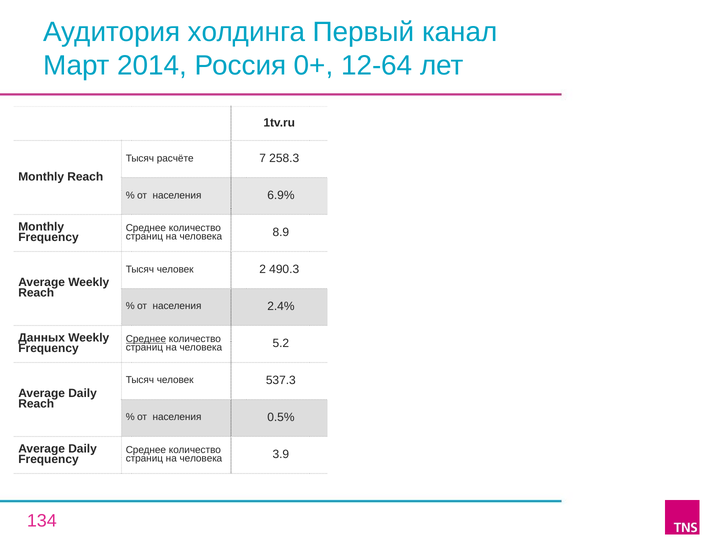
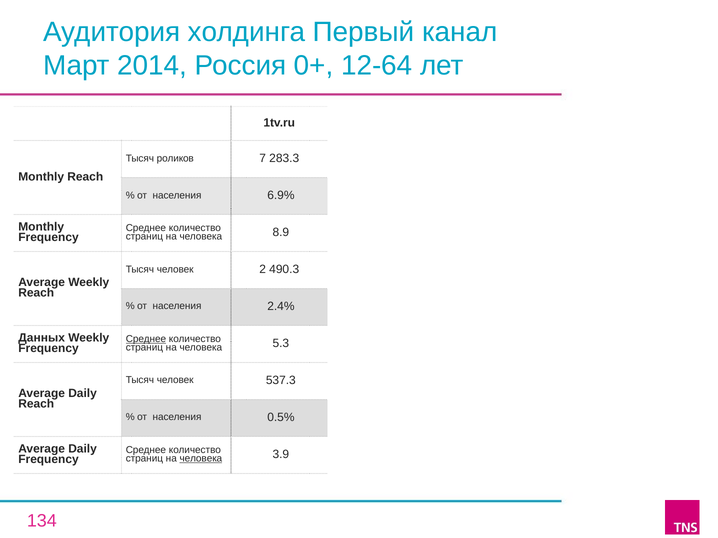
расчёте: расчёте -> роликов
258.3: 258.3 -> 283.3
5.2: 5.2 -> 5.3
человека at (201, 459) underline: none -> present
